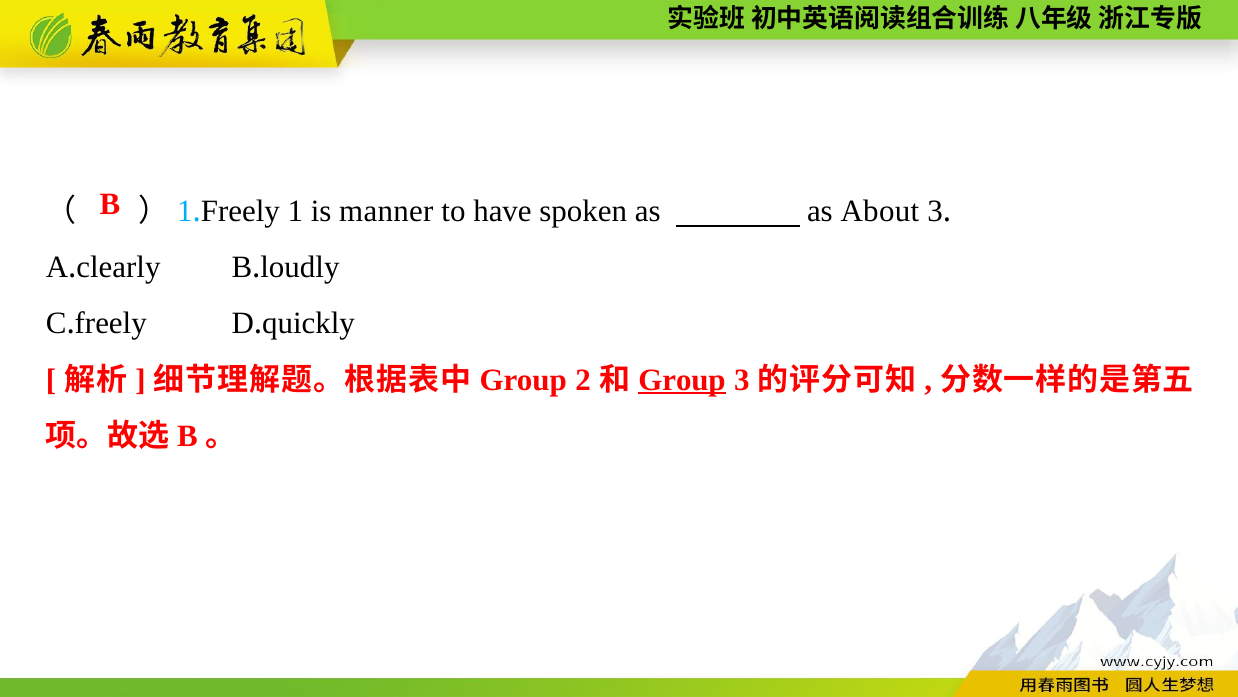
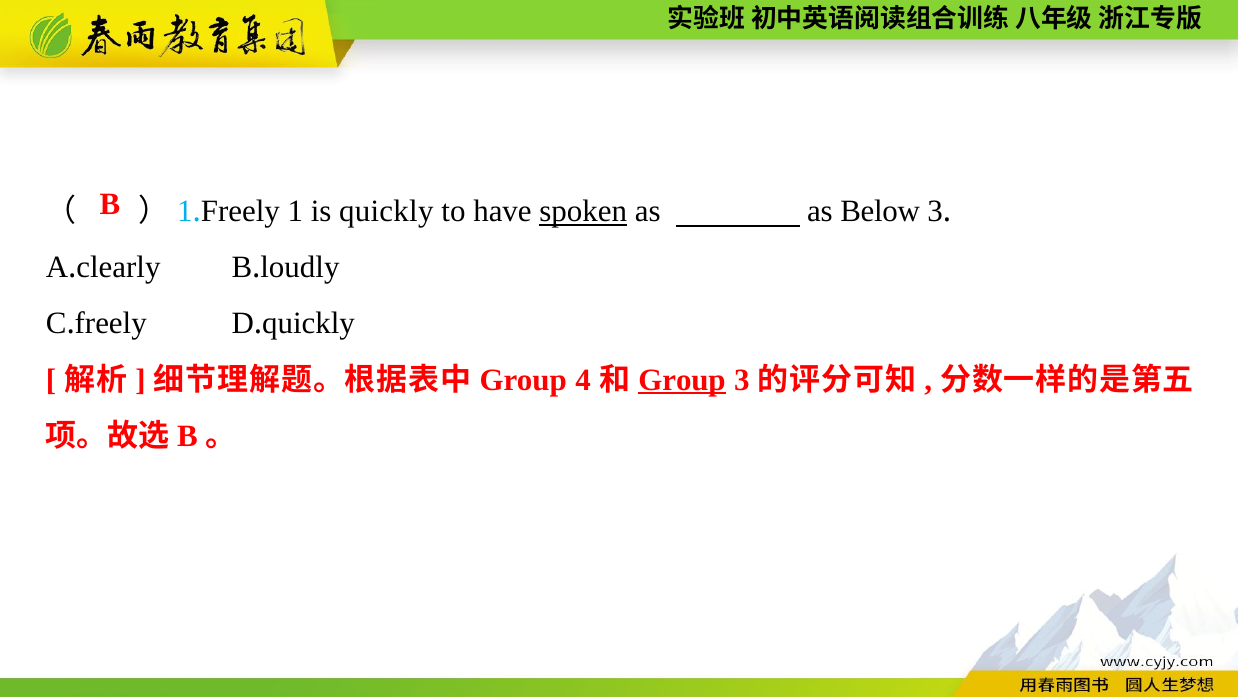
is manner: manner -> quickly
spoken underline: none -> present
About: About -> Below
2: 2 -> 4
